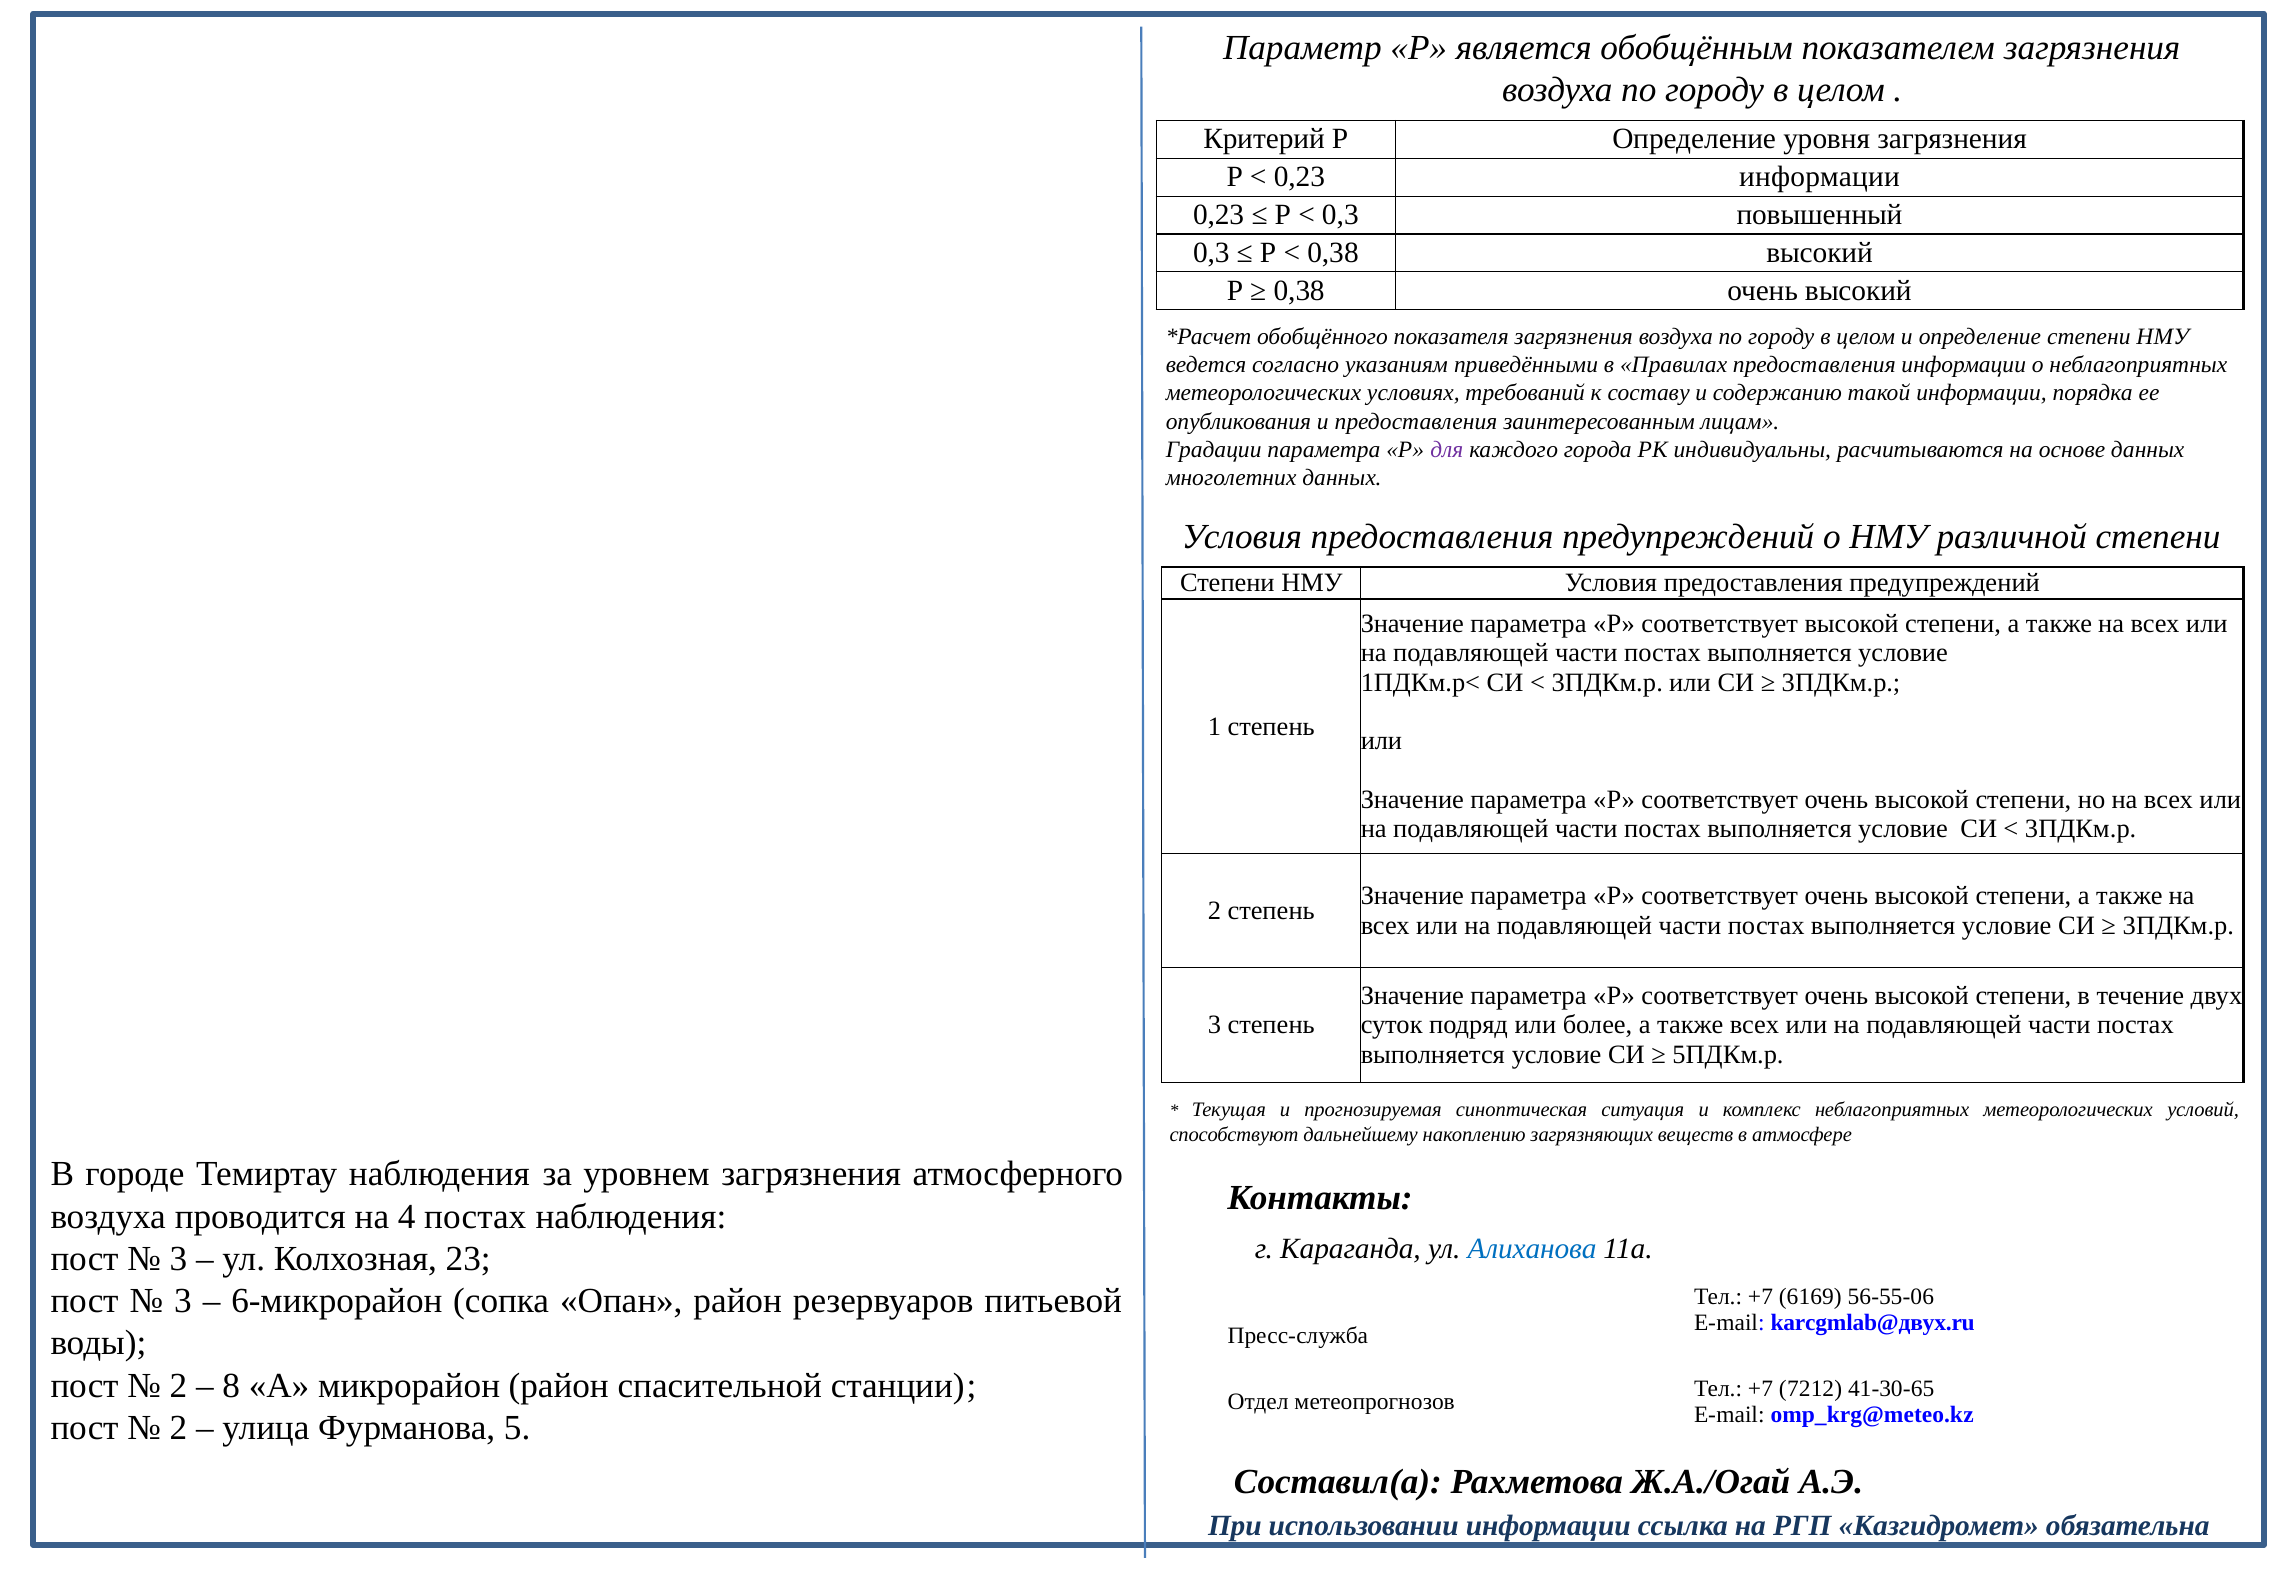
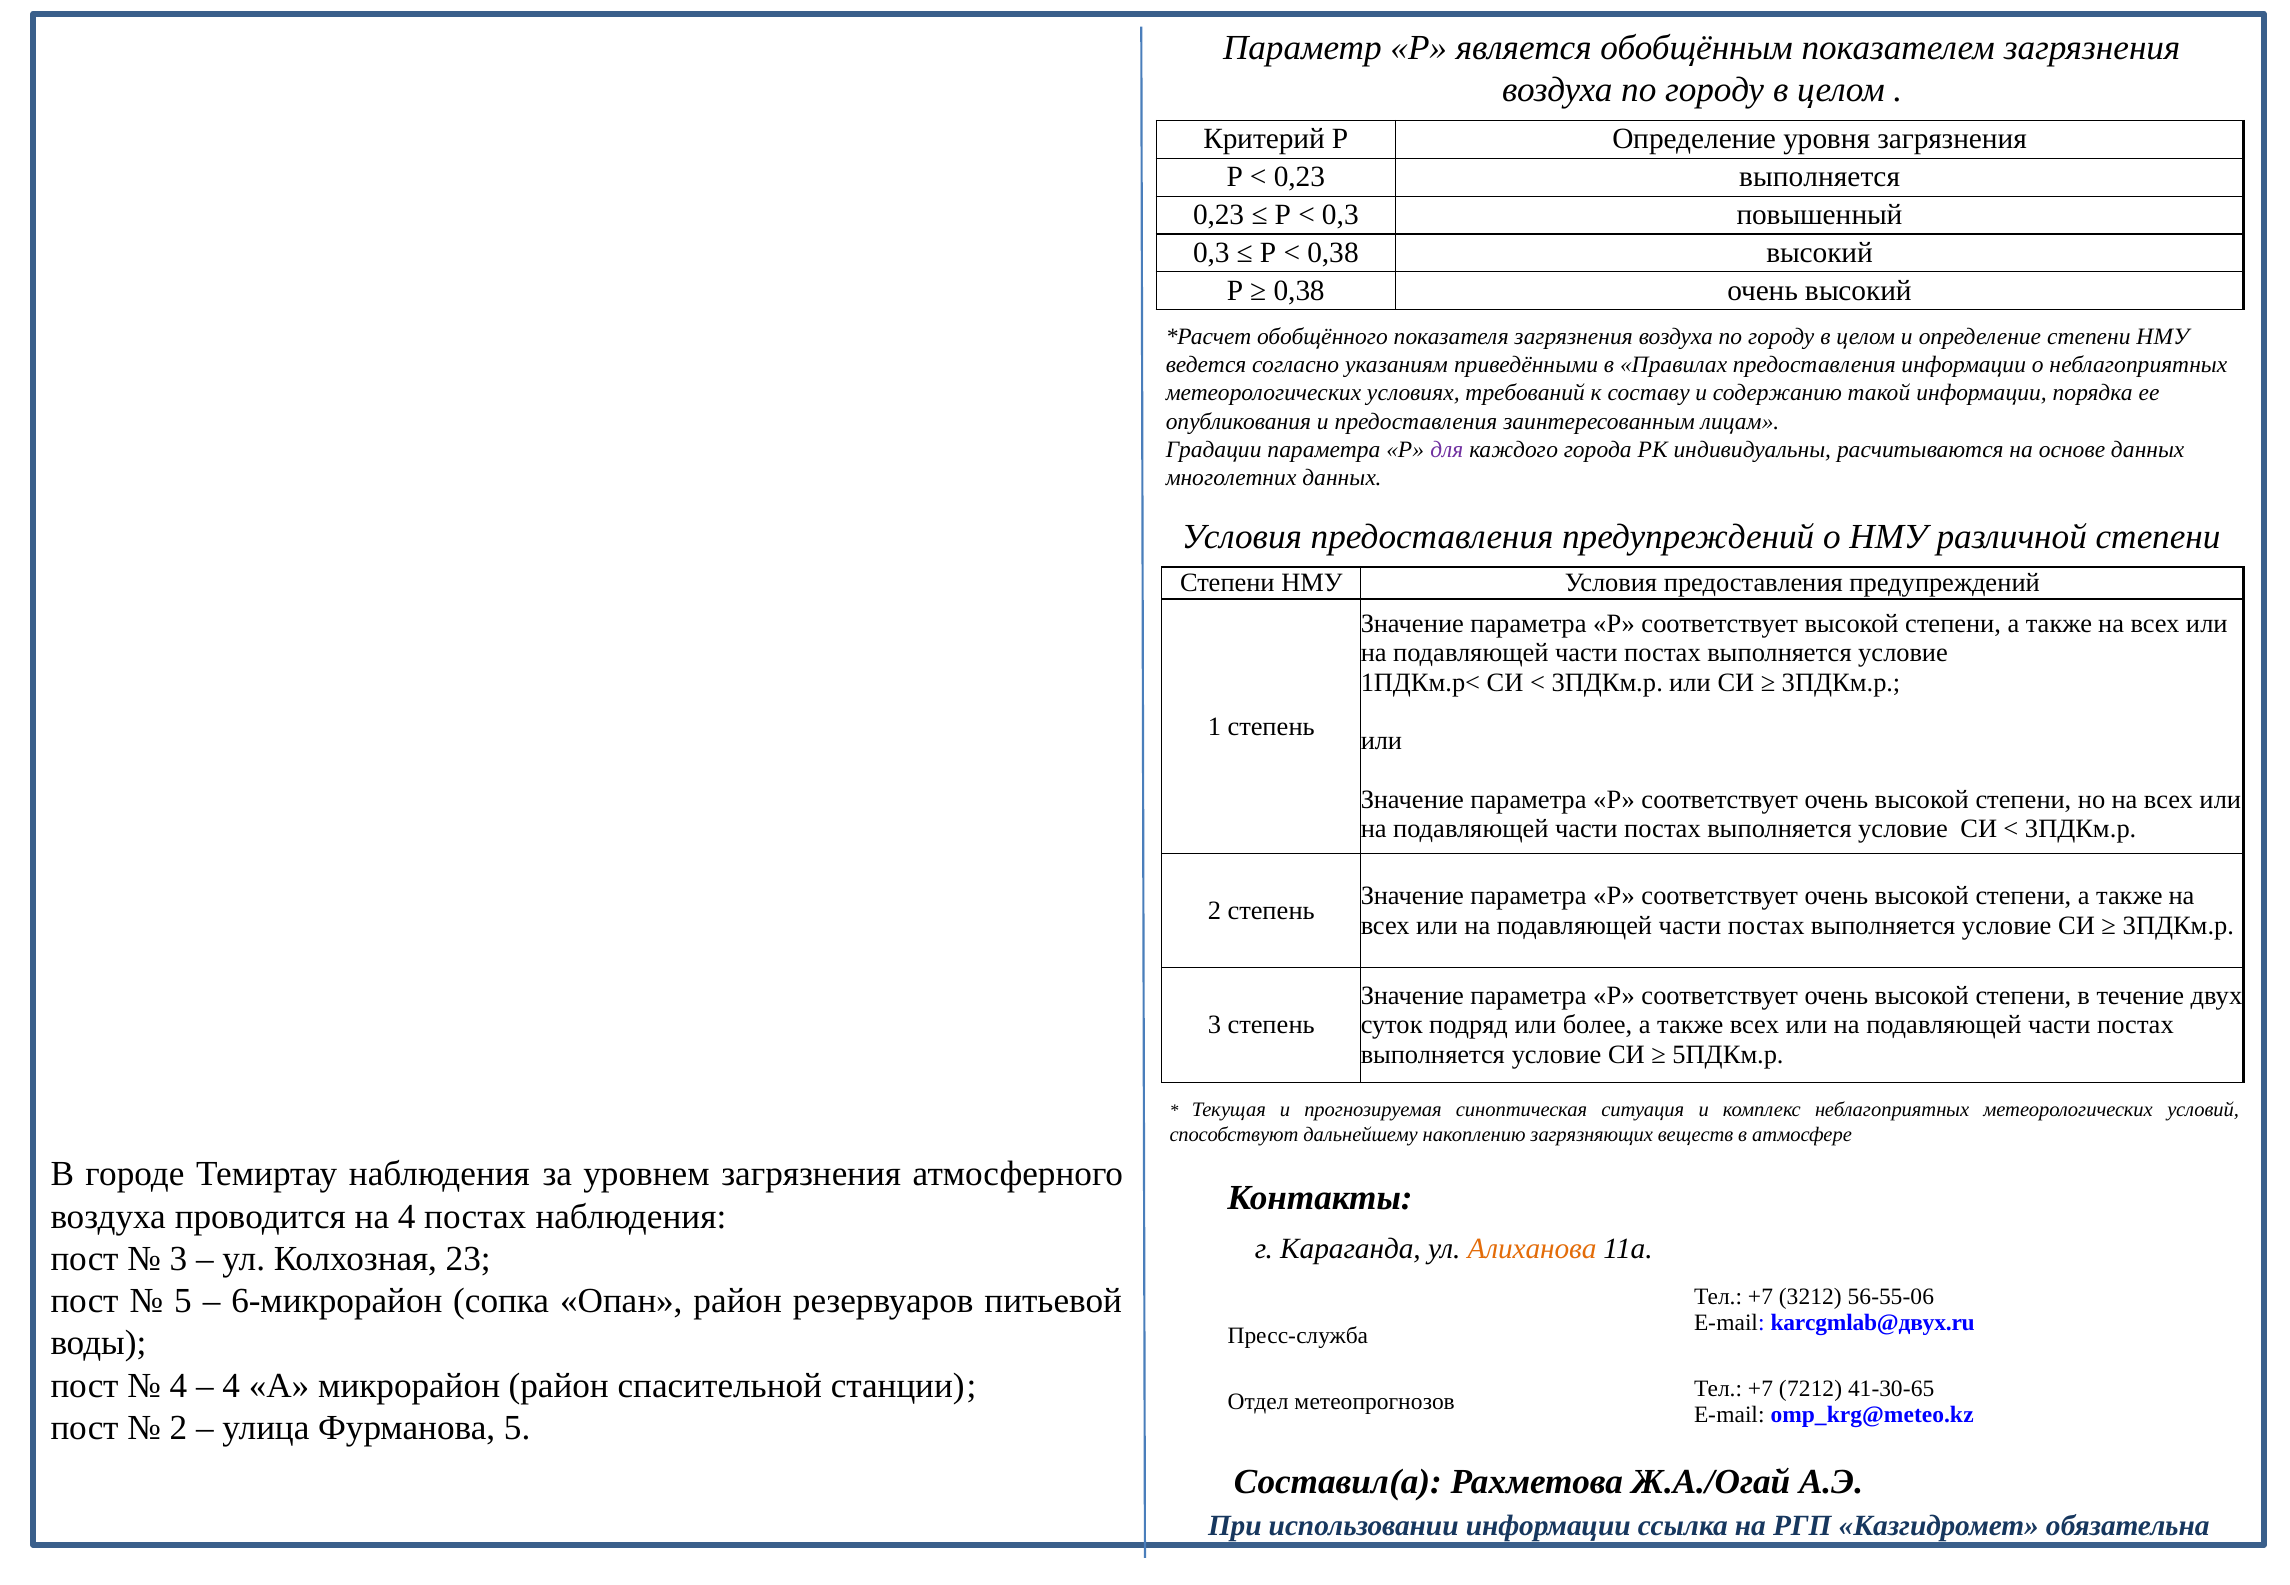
0,23 информации: информации -> выполняется
Алиханова colour: blue -> orange
3 at (183, 1301): 3 -> 5
6169: 6169 -> 3212
2 at (179, 1386): 2 -> 4
8 at (231, 1386): 8 -> 4
